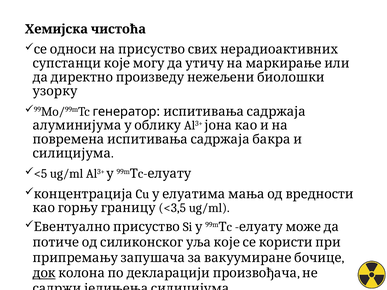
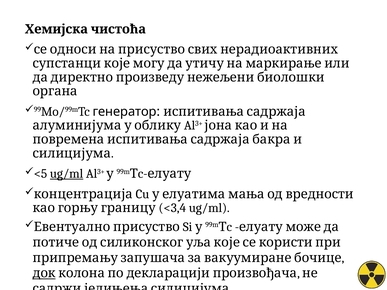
узорку: узорку -> органа
ug/ml at (67, 174) underline: none -> present
<3,5: <3,5 -> <3,4
